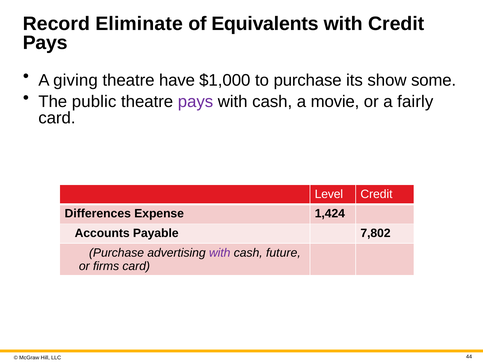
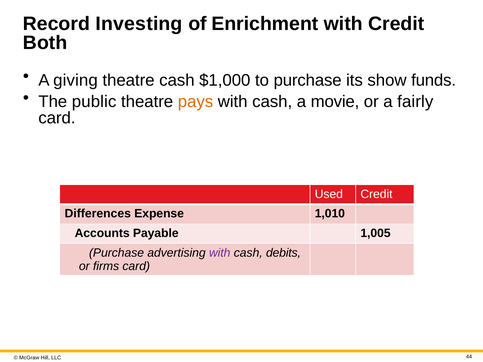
Eliminate: Eliminate -> Investing
Equivalents: Equivalents -> Enrichment
Pays at (45, 43): Pays -> Both
theatre have: have -> cash
some: some -> funds
pays at (195, 102) colour: purple -> orange
Level: Level -> Used
1,424: 1,424 -> 1,010
7,802: 7,802 -> 1,005
future: future -> debits
